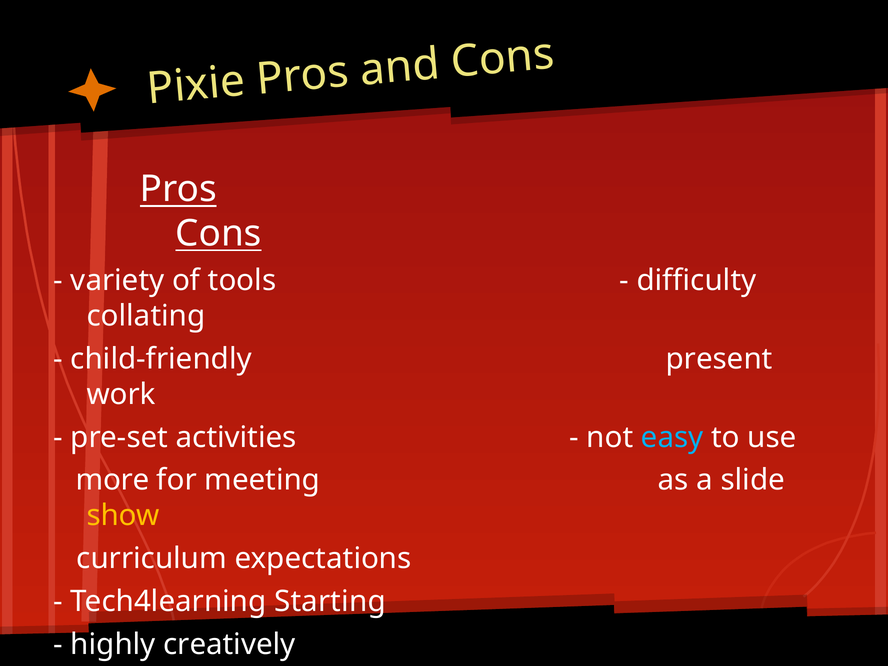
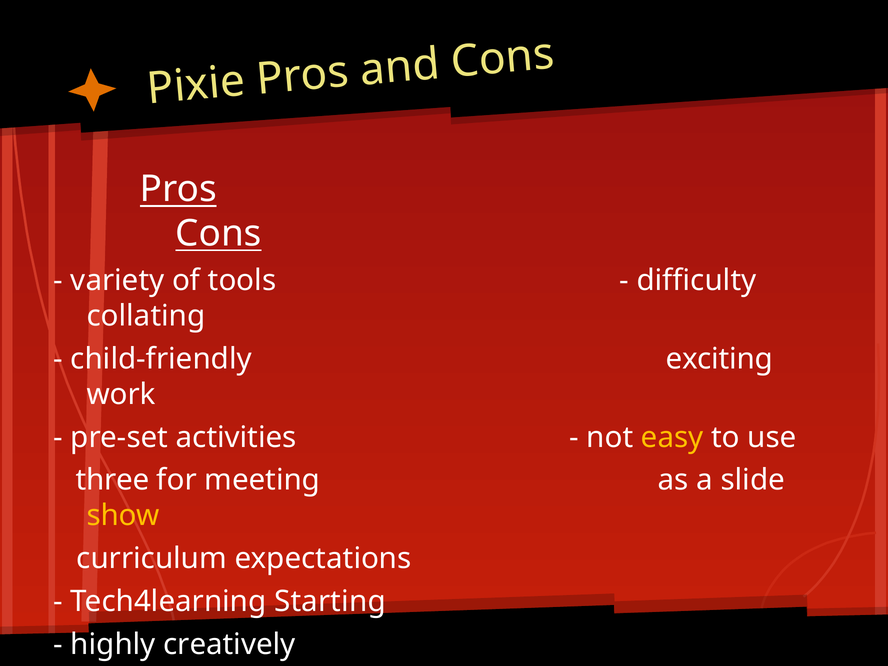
present: present -> exciting
easy at (672, 437) colour: light blue -> yellow
more: more -> three
